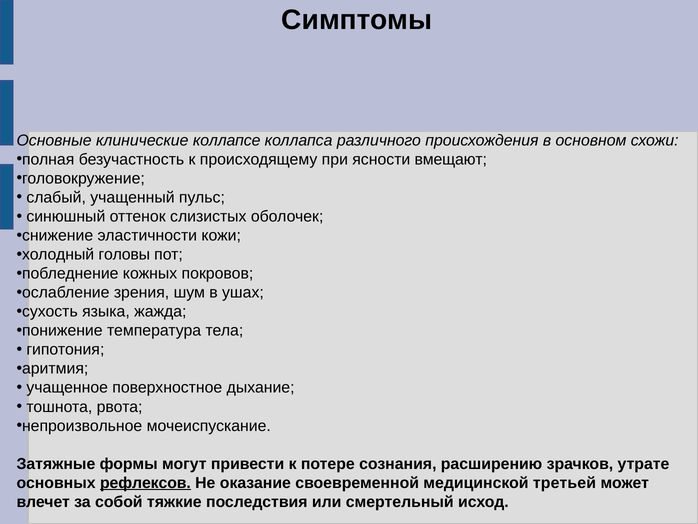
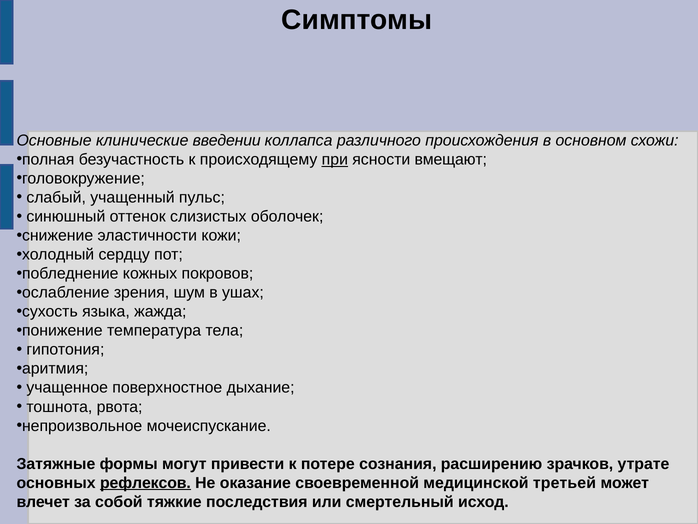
коллапсе: коллапсе -> введении
при underline: none -> present
головы: головы -> сердцу
